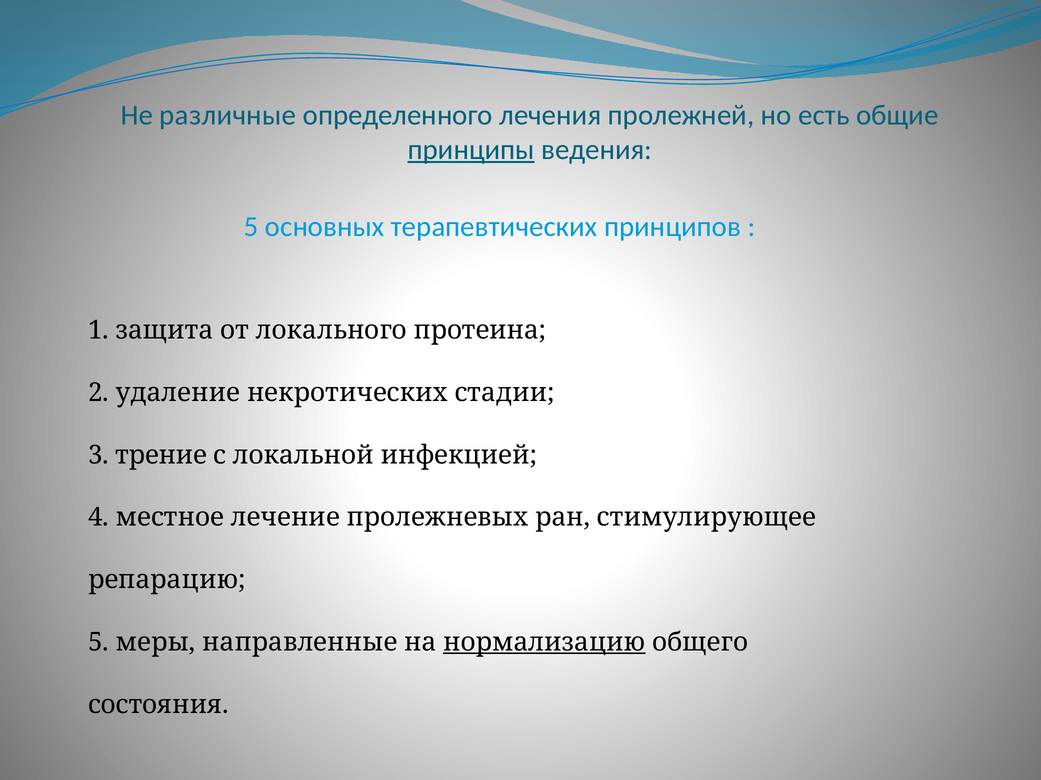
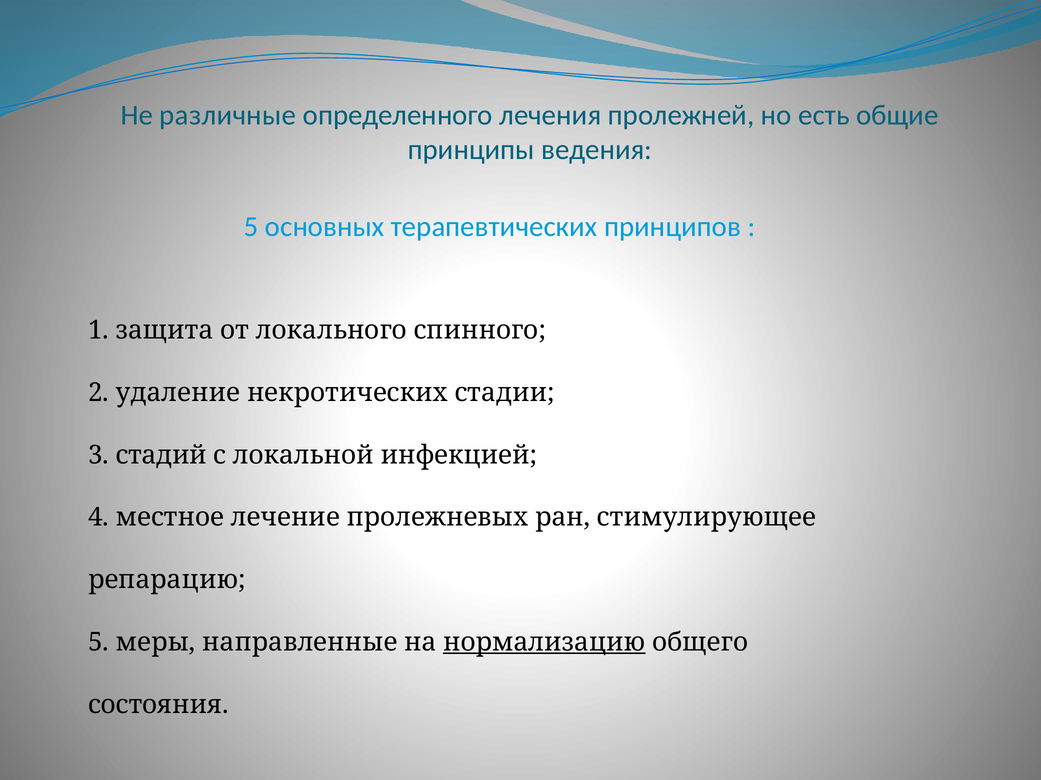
принципы underline: present -> none
протеина: протеина -> спинного
трение: трение -> стадий
